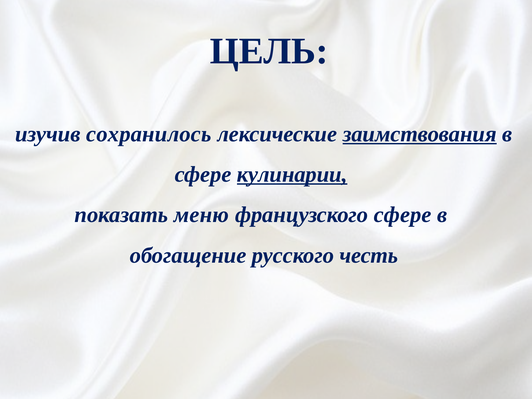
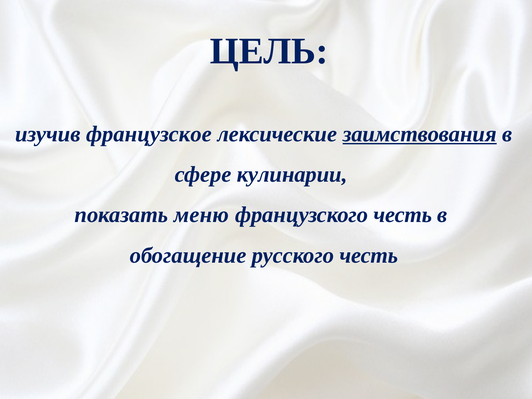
сохранилось: сохранилось -> французское
кулинарии underline: present -> none
французского сфере: сфере -> честь
